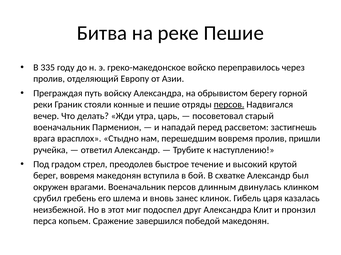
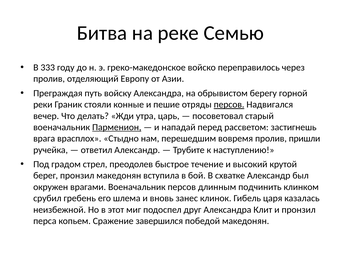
реке Пешие: Пешие -> Семью
335: 335 -> 333
Парменион underline: none -> present
берег вовремя: вовремя -> пронзил
двинулась: двинулась -> подчинить
